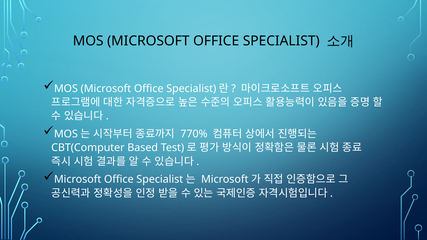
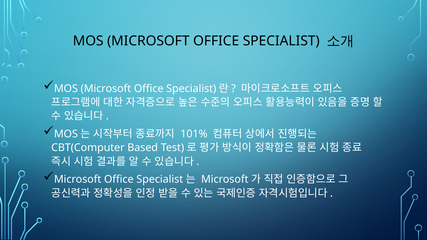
770%: 770% -> 101%
